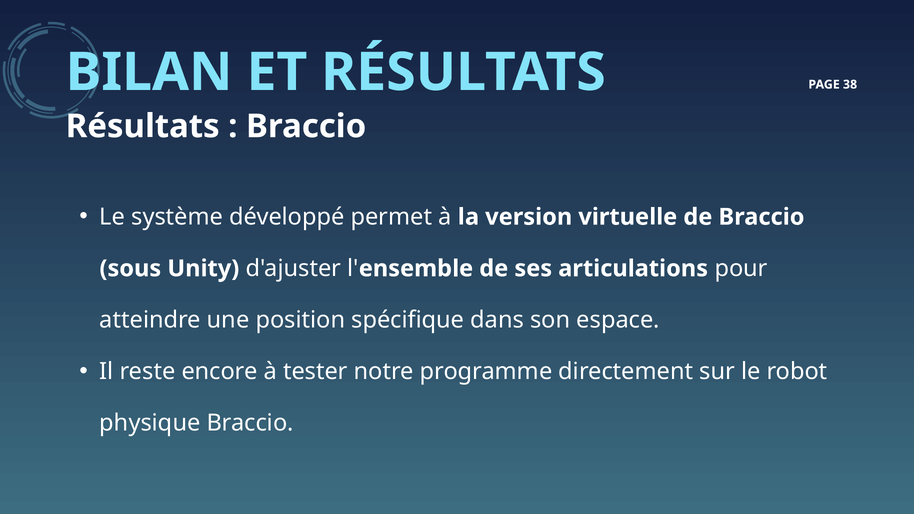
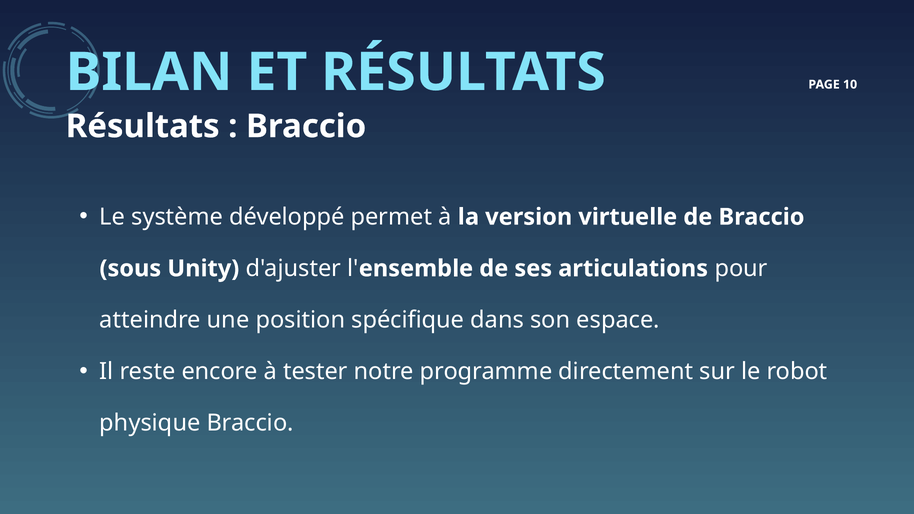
38: 38 -> 10
